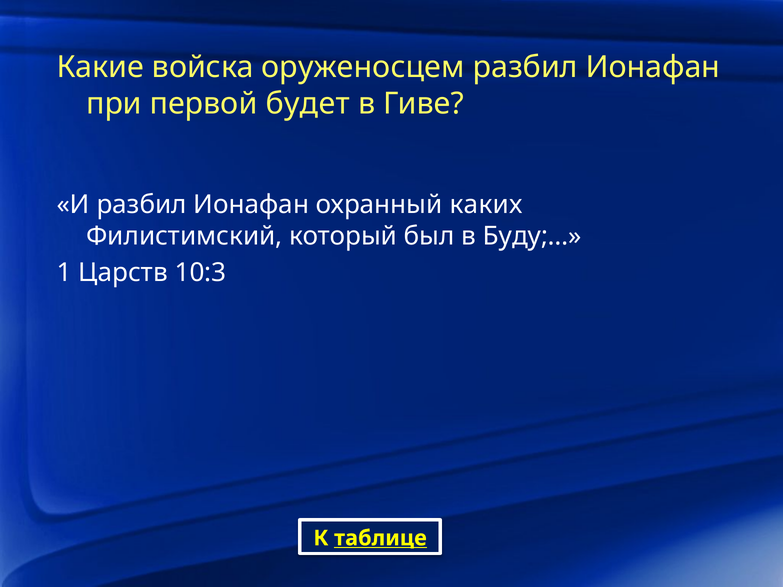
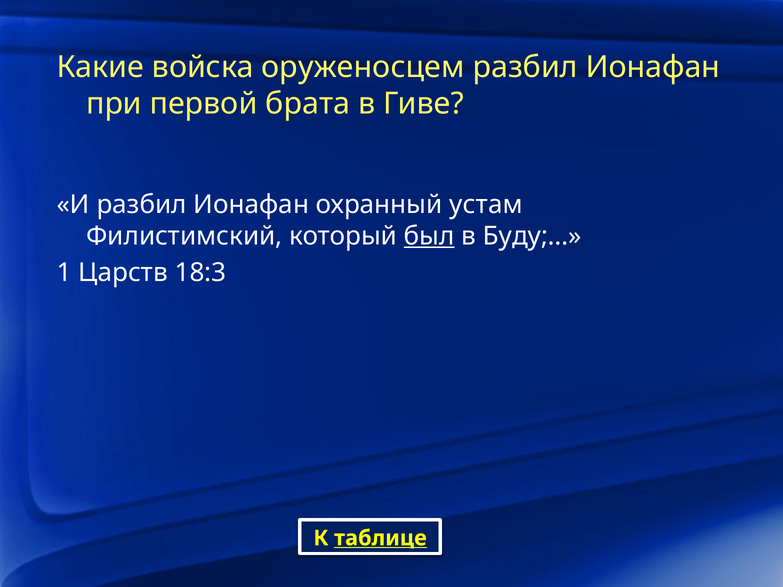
будет: будет -> брата
каких: каких -> устам
был underline: none -> present
10:3: 10:3 -> 18:3
